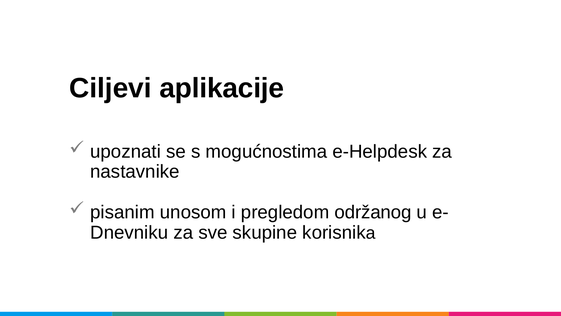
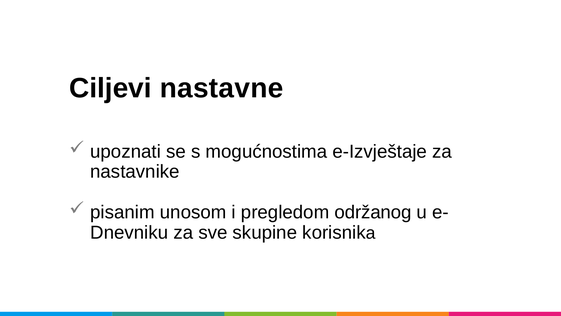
aplikacije: aplikacije -> nastavne
e-Helpdesk: e-Helpdesk -> e-Izvještaje
